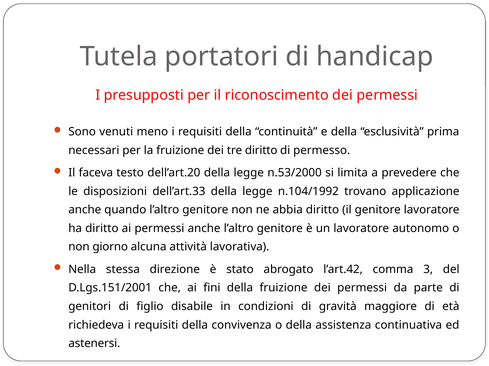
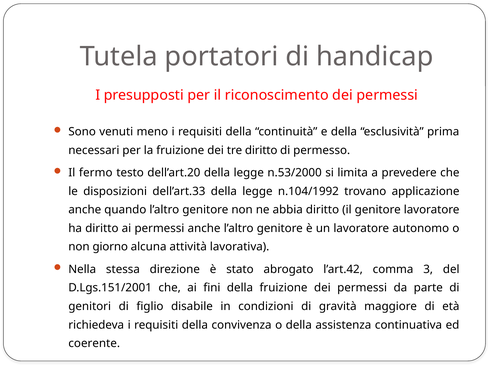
faceva: faceva -> fermo
astenersi: astenersi -> coerente
